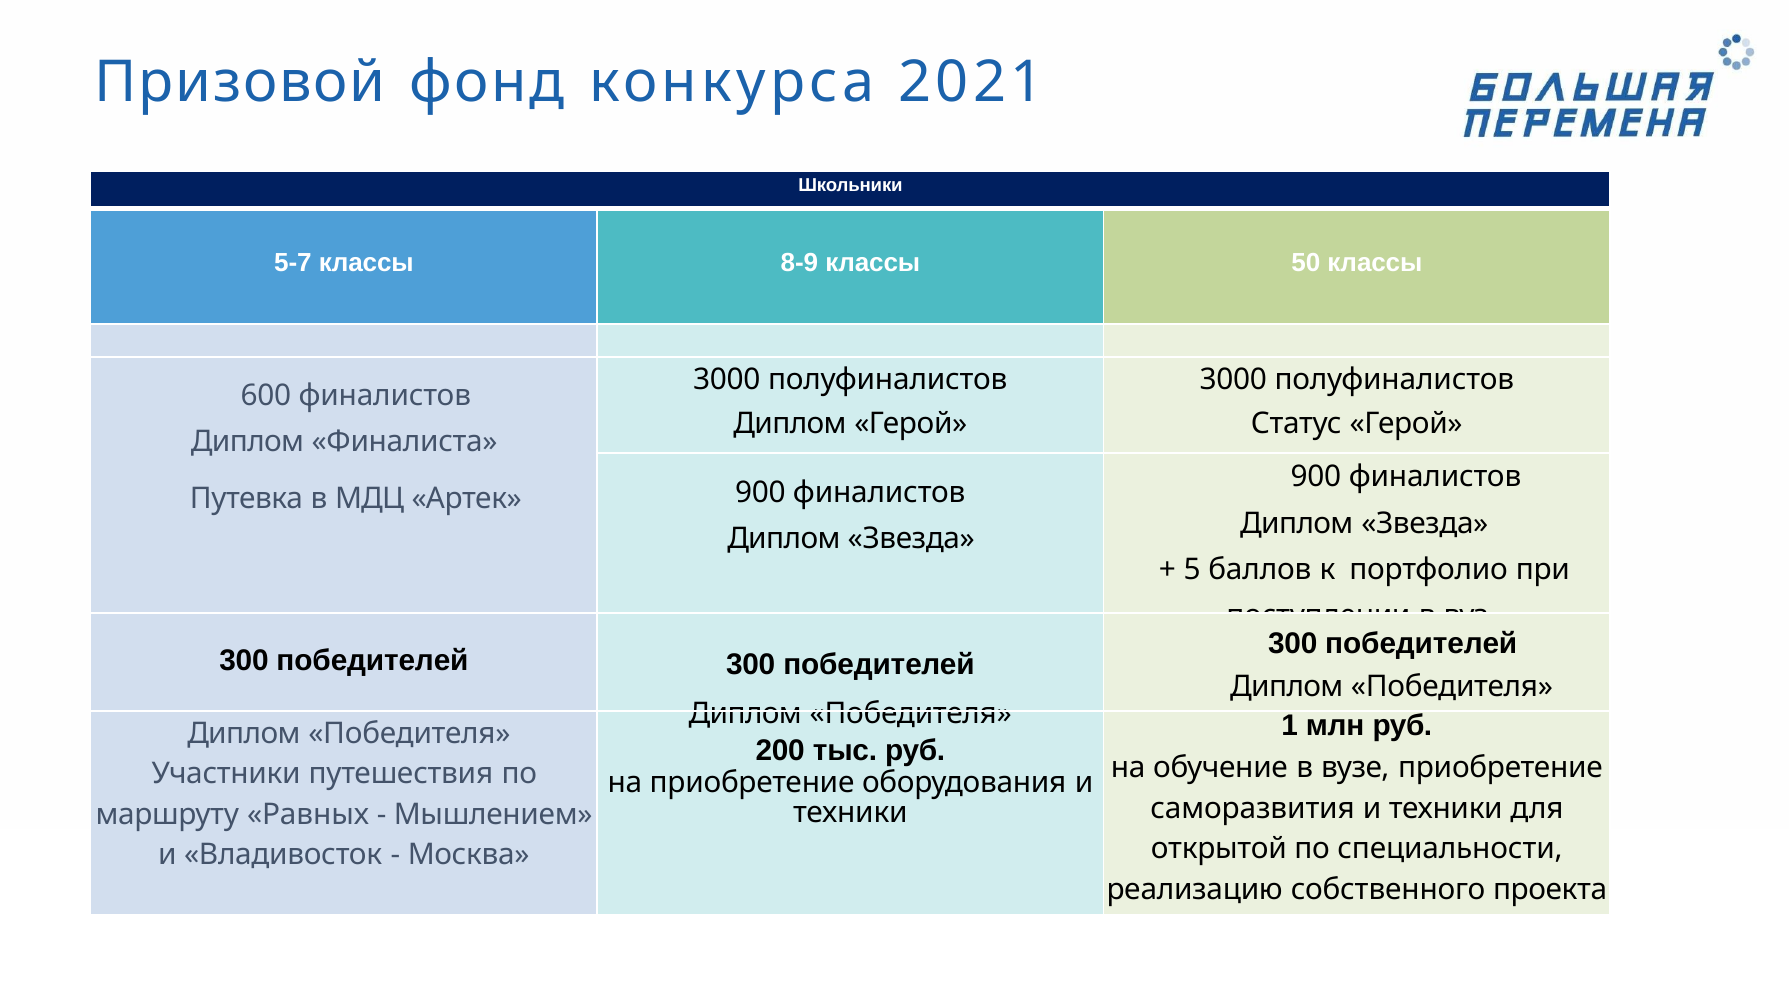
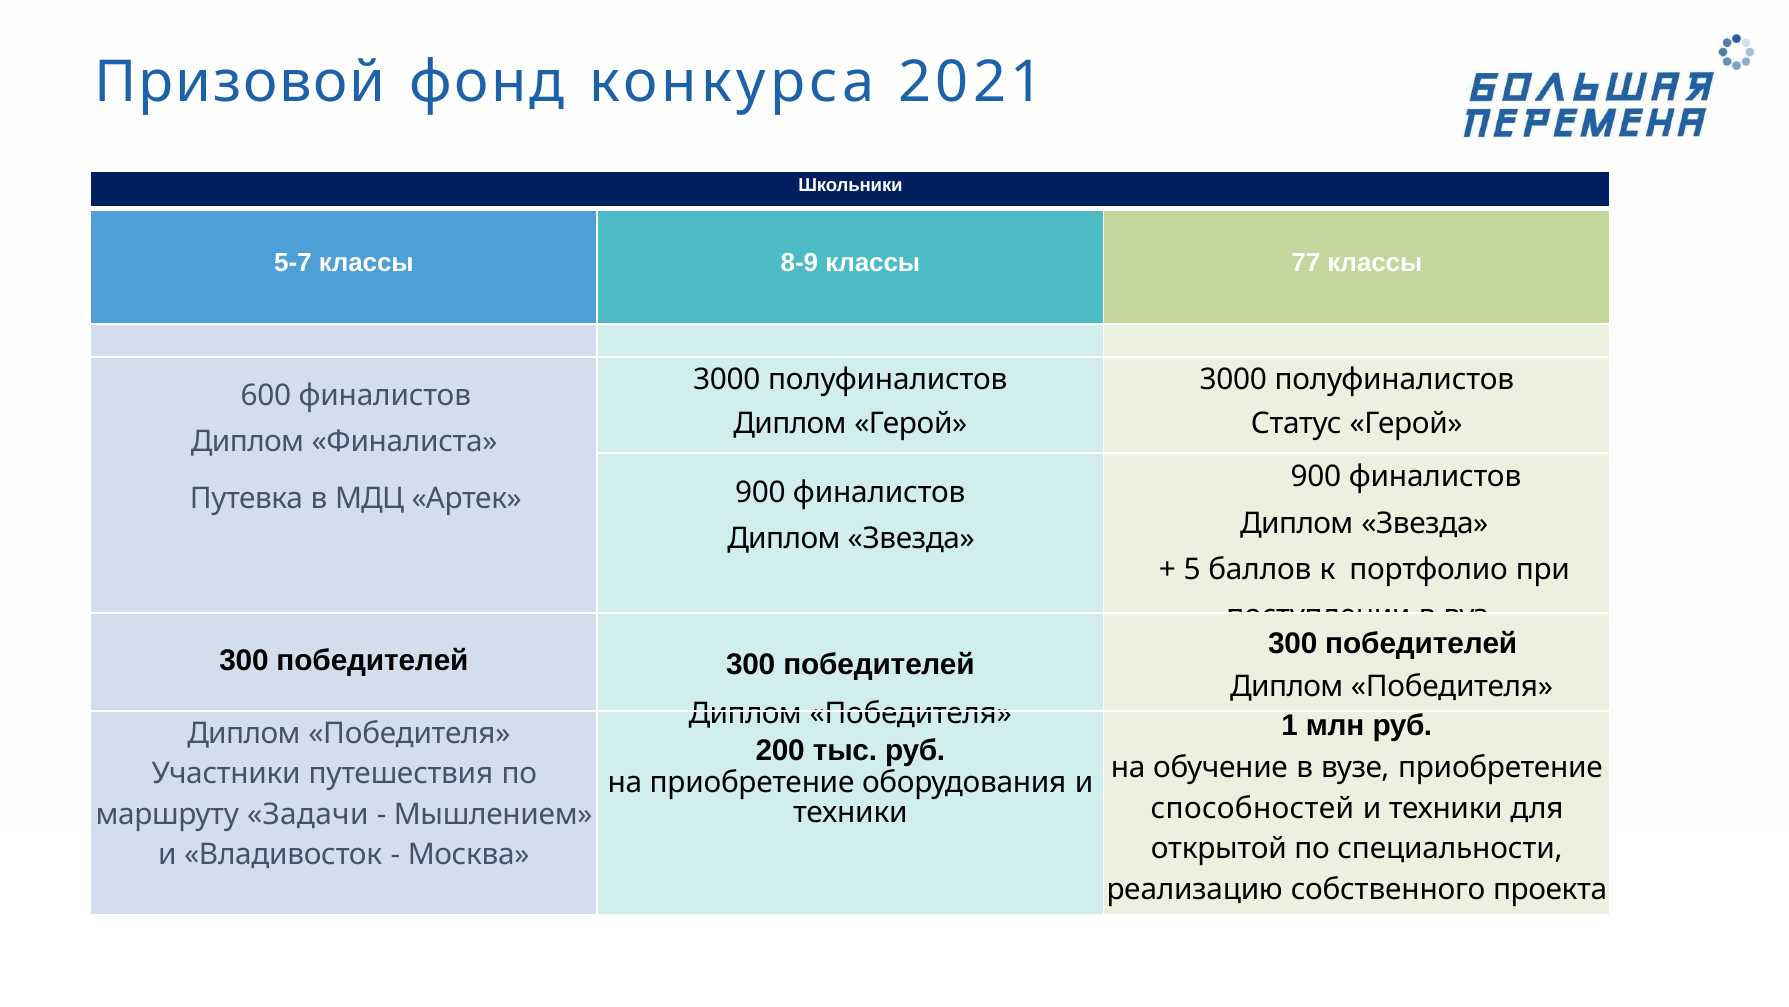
50: 50 -> 77
саморазвития: саморазвития -> способностей
Равных: Равных -> Задачи
